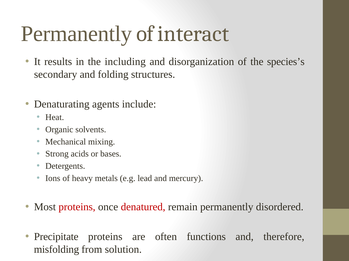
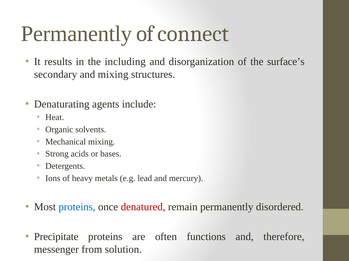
interact: interact -> connect
species’s: species’s -> surface’s
and folding: folding -> mixing
proteins at (77, 208) colour: red -> blue
misfolding: misfolding -> messenger
